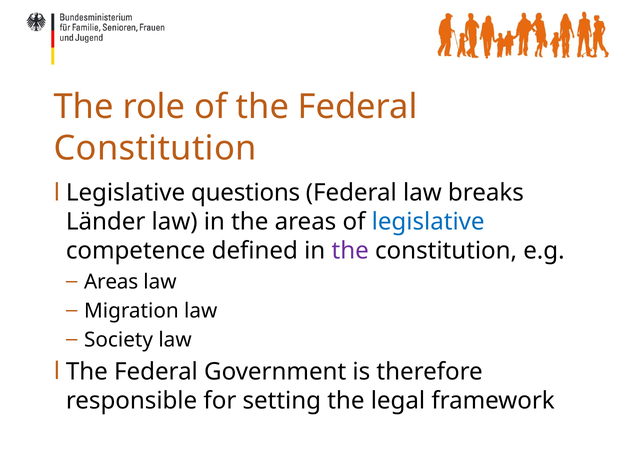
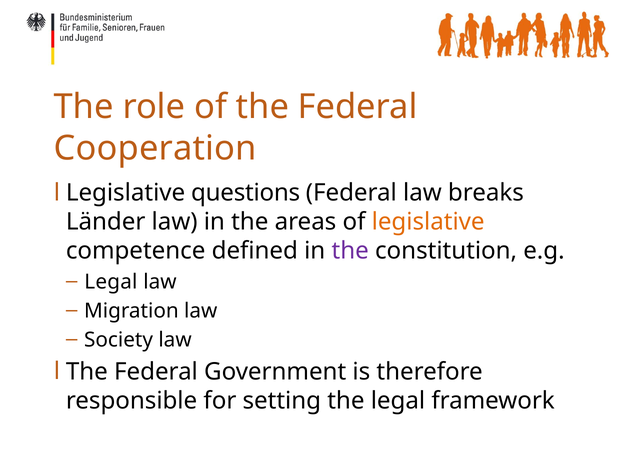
Constitution at (155, 148): Constitution -> Cooperation
legislative colour: blue -> orange
Areas at (111, 282): Areas -> Legal
